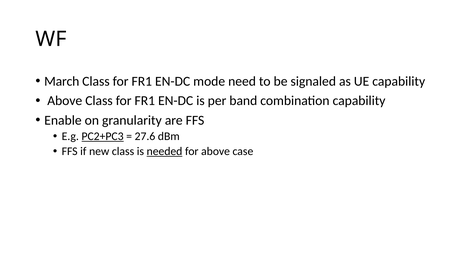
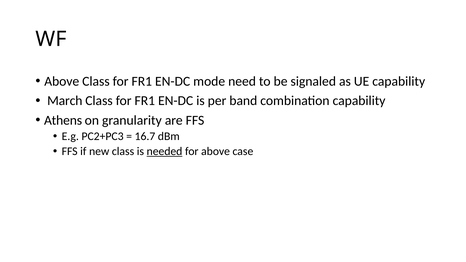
March at (62, 81): March -> Above
Above at (65, 101): Above -> March
Enable: Enable -> Athens
PC2+PC3 underline: present -> none
27.6: 27.6 -> 16.7
